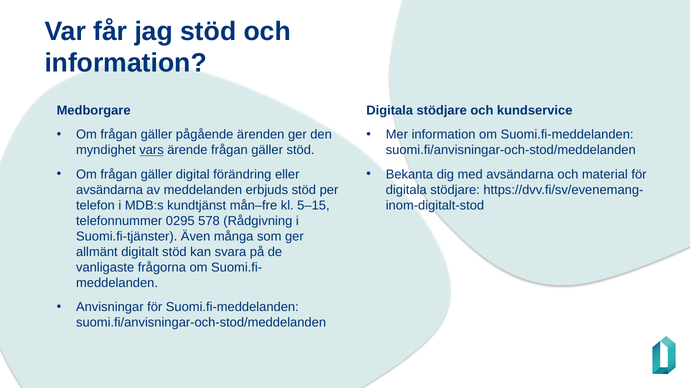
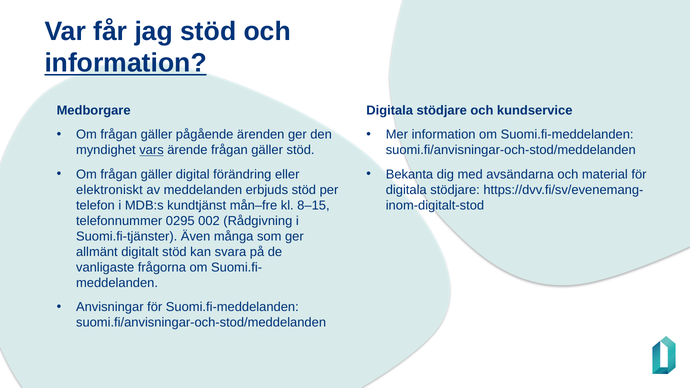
information at (126, 63) underline: none -> present
avsändarna at (110, 190): avsändarna -> elektroniskt
5–15: 5–15 -> 8–15
578: 578 -> 002
